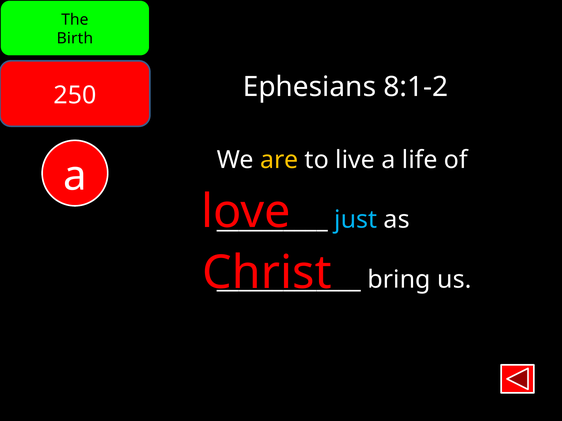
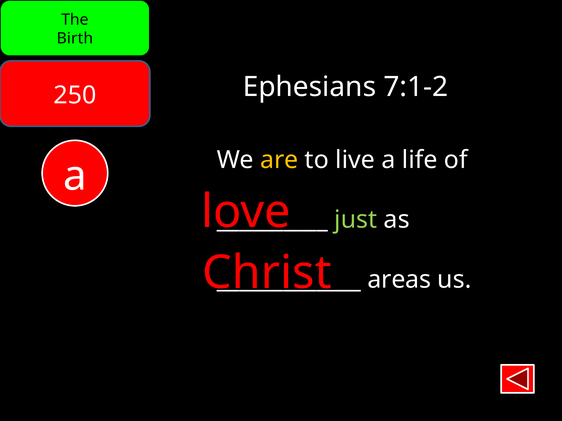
8:1-2: 8:1-2 -> 7:1-2
just colour: light blue -> light green
bring: bring -> areas
